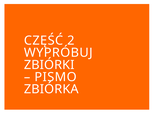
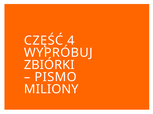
2: 2 -> 4
ZBIÓRKA: ZBIÓRKA -> MILIONY
